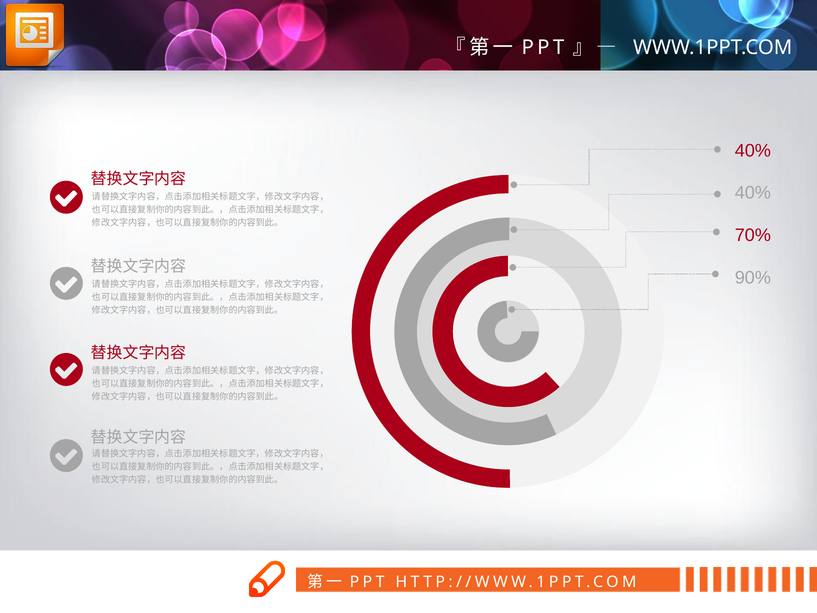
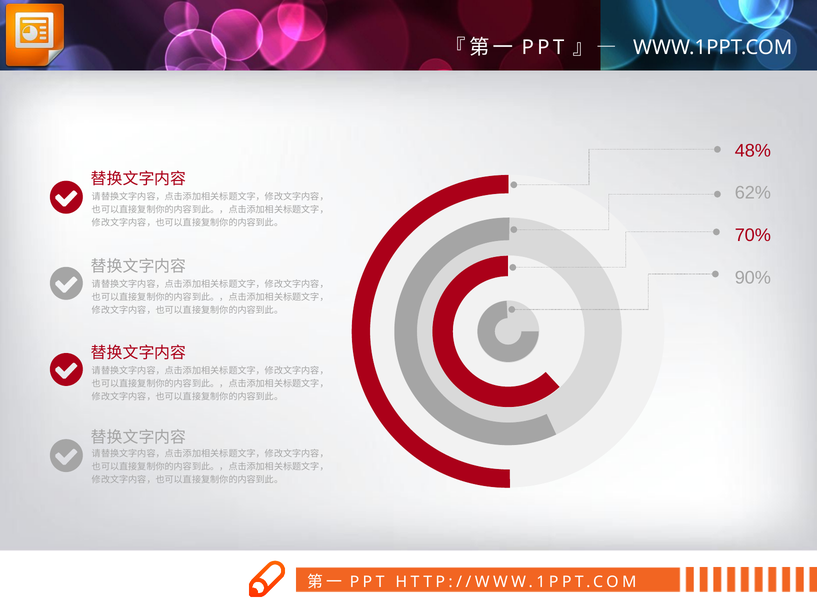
40% at (753, 150): 40% -> 48%
40% at (753, 193): 40% -> 62%
